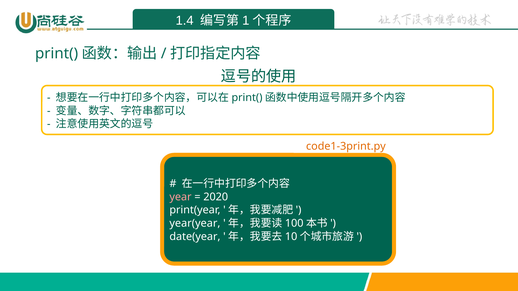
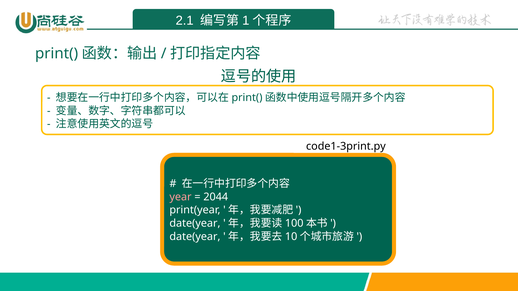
1.4: 1.4 -> 2.1
code1-3print.py colour: orange -> black
2020: 2020 -> 2044
year(year at (195, 224): year(year -> date(year
